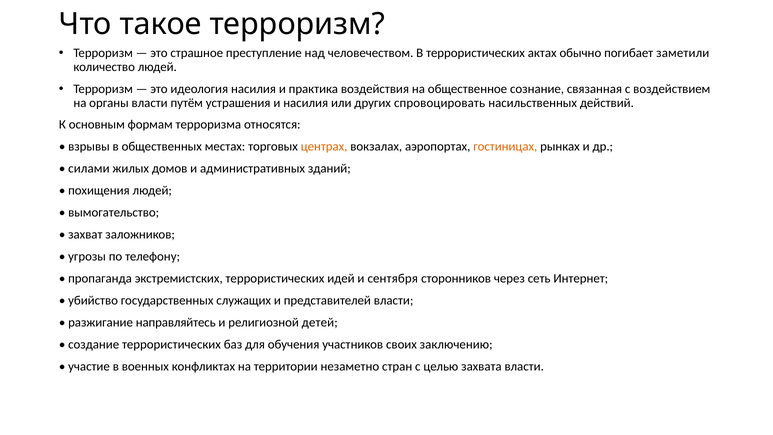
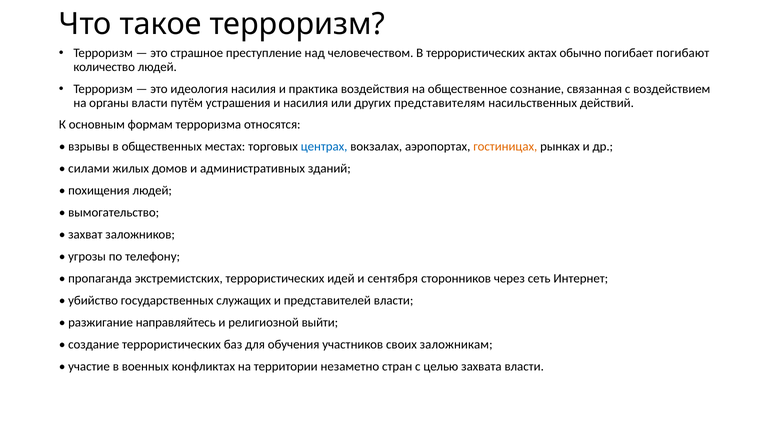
заметили: заметили -> погибают
спровоцировать: спровоцировать -> представителям
центрах colour: orange -> blue
детей: детей -> выйти
заключению: заключению -> заложникам
